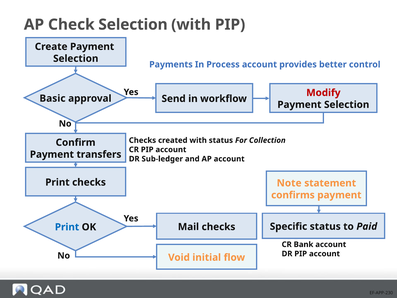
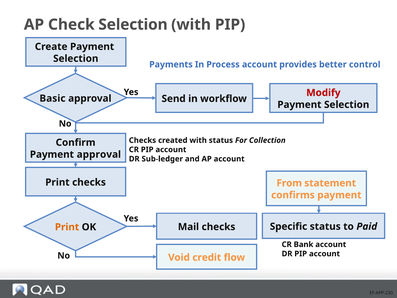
Payment transfers: transfers -> approval
Note: Note -> From
Print at (67, 227) colour: blue -> orange
initial: initial -> credit
